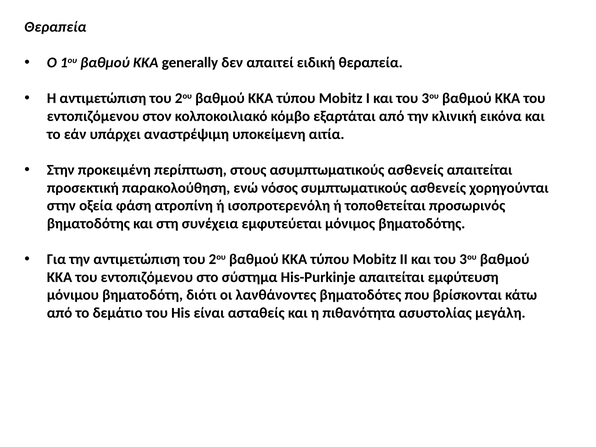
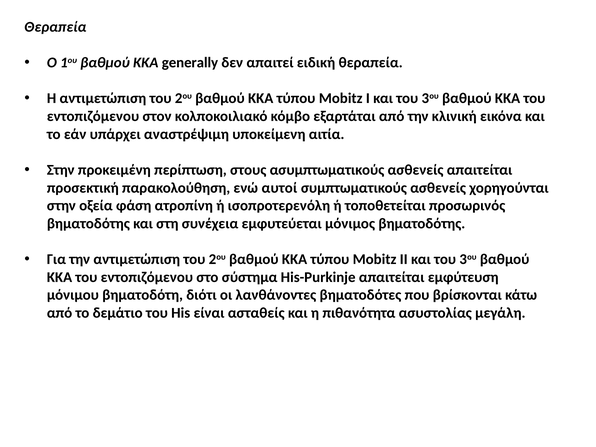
νόσος: νόσος -> αυτοί
